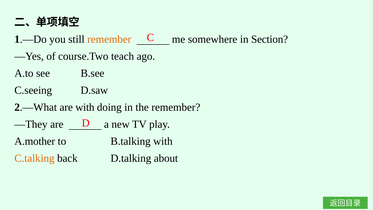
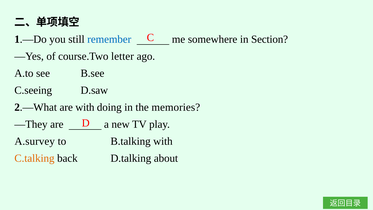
remember at (109, 39) colour: orange -> blue
teach: teach -> letter
the remember: remember -> memories
A.mother: A.mother -> A.survey
